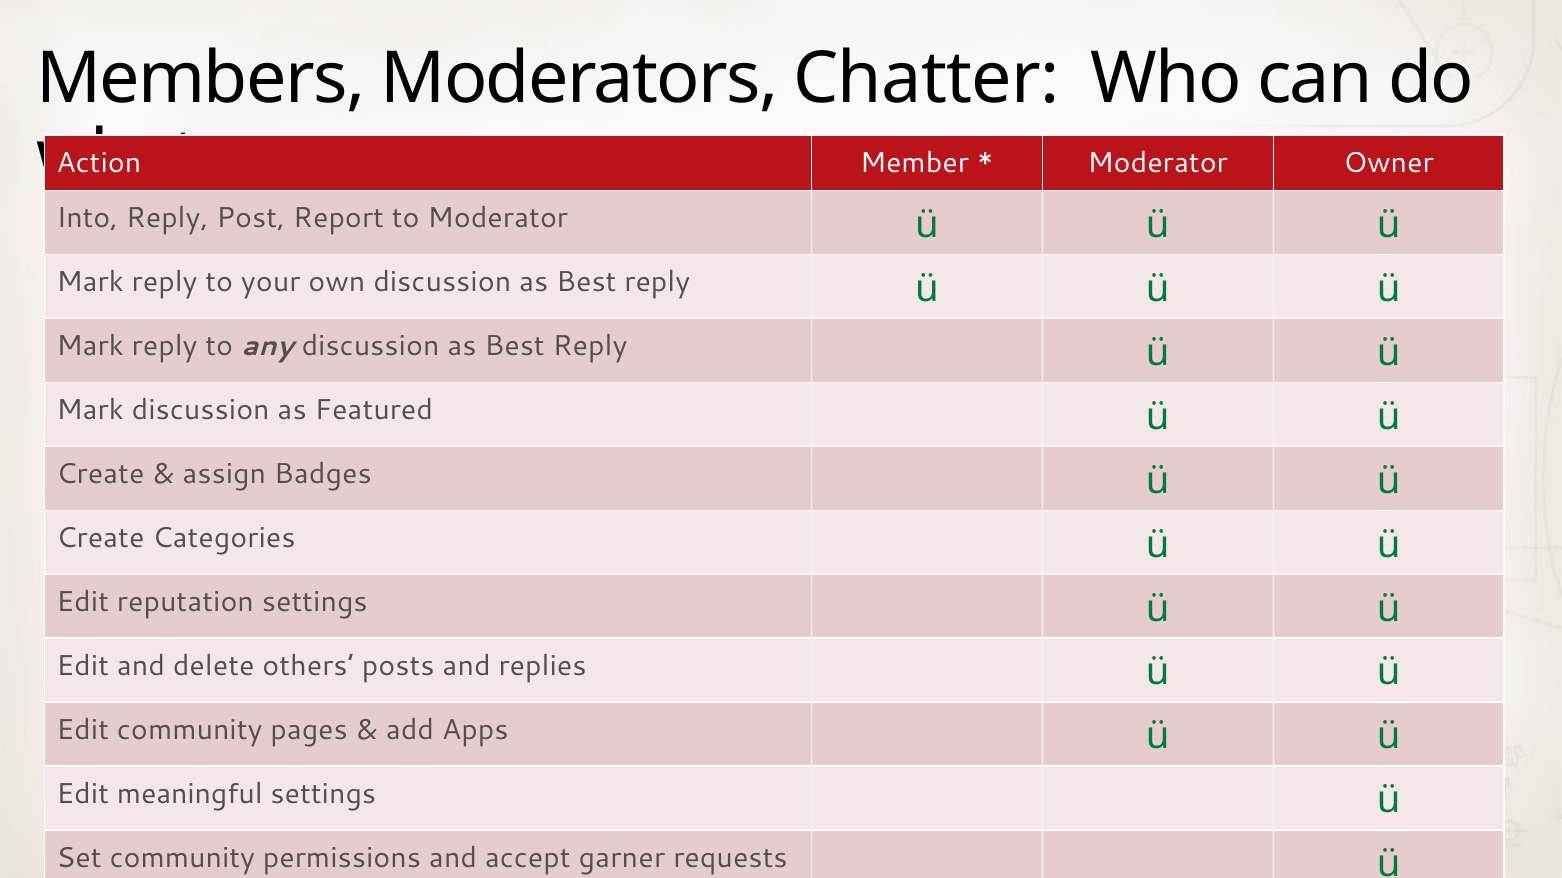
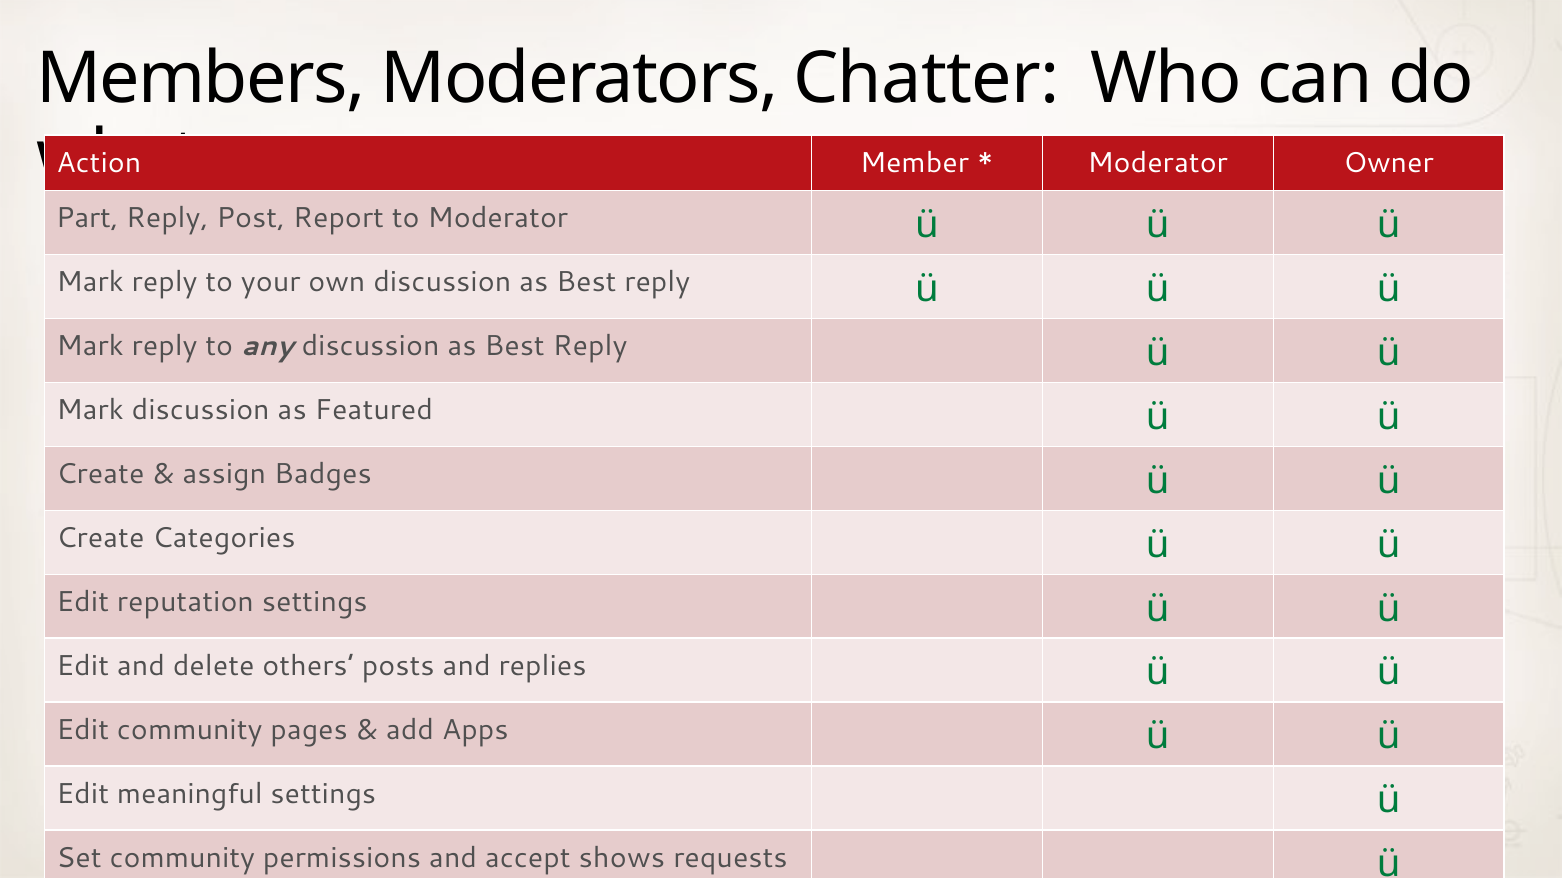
Into: Into -> Part
garner: garner -> shows
